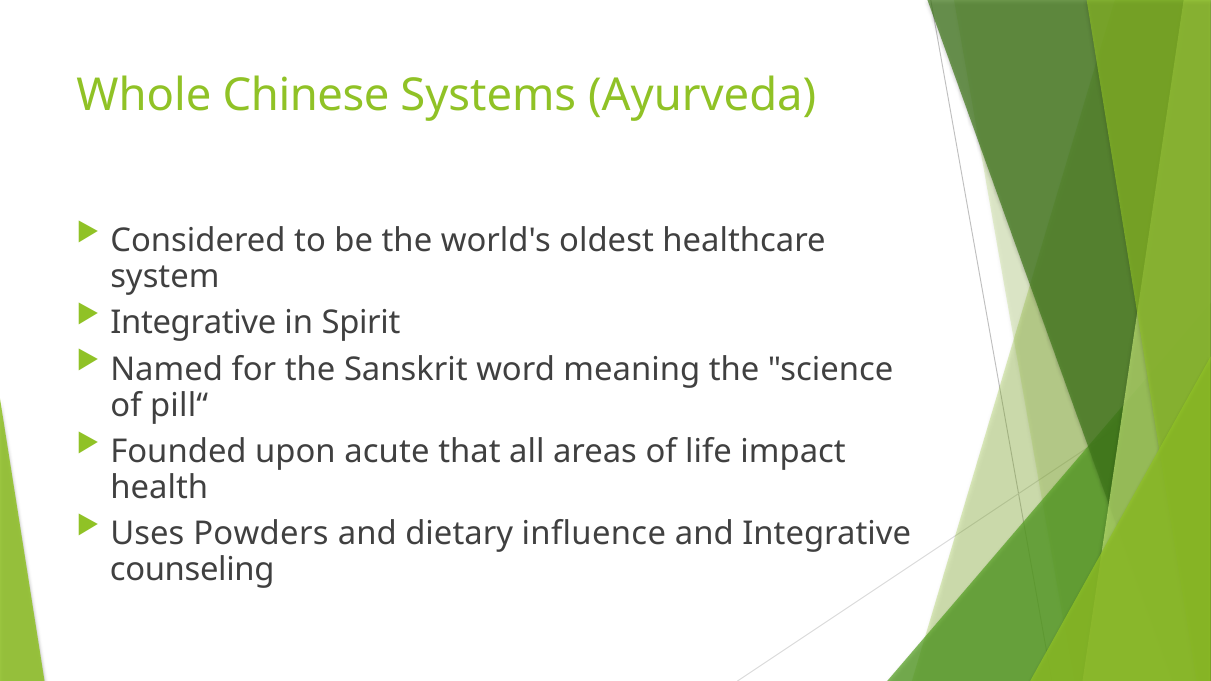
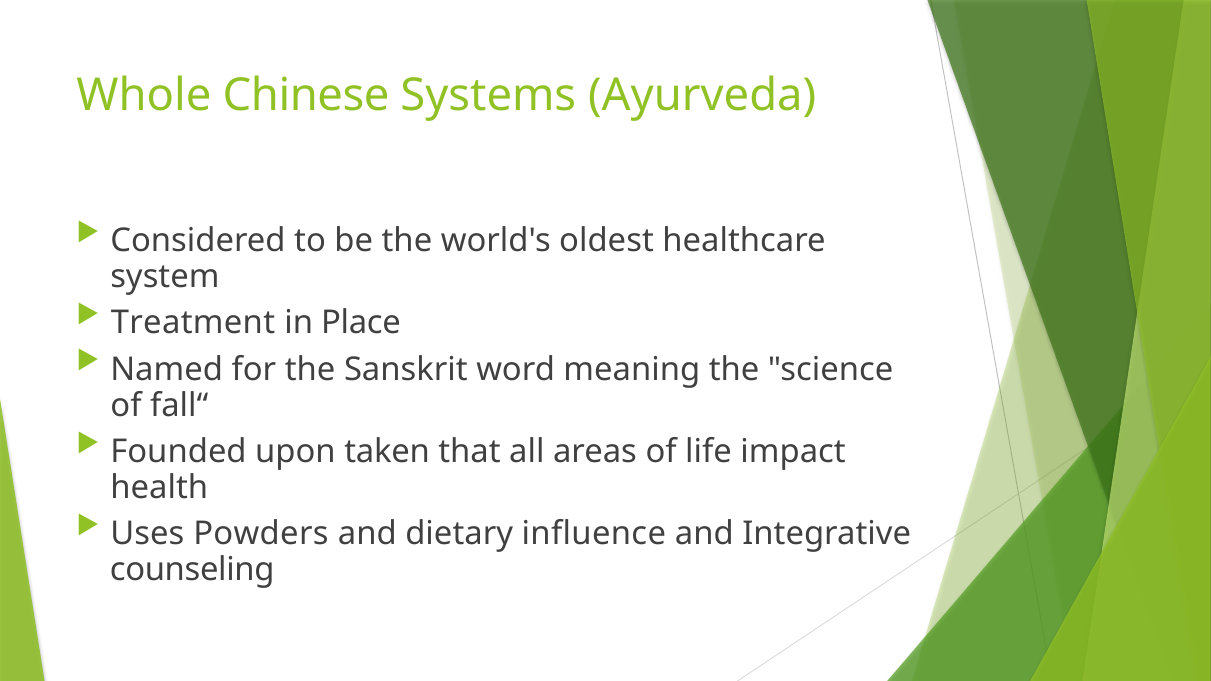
Integrative at (193, 323): Integrative -> Treatment
Spirit: Spirit -> Place
pill“: pill“ -> fall“
acute: acute -> taken
